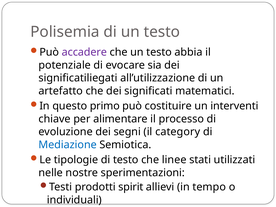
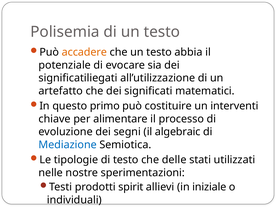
accadere colour: purple -> orange
category: category -> algebraic
linee: linee -> delle
tempo: tempo -> iniziale
